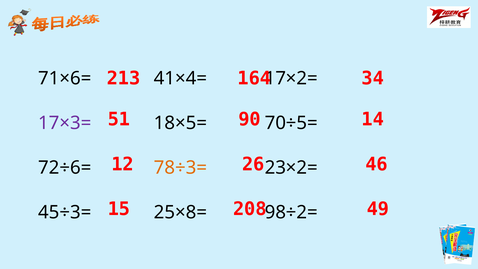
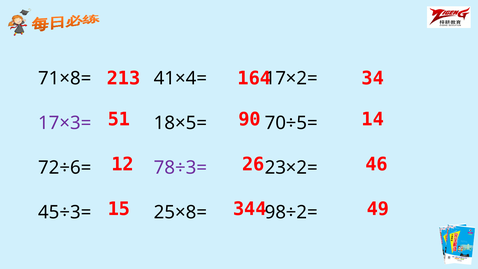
71×6=: 71×6= -> 71×8=
78÷3= colour: orange -> purple
208: 208 -> 344
